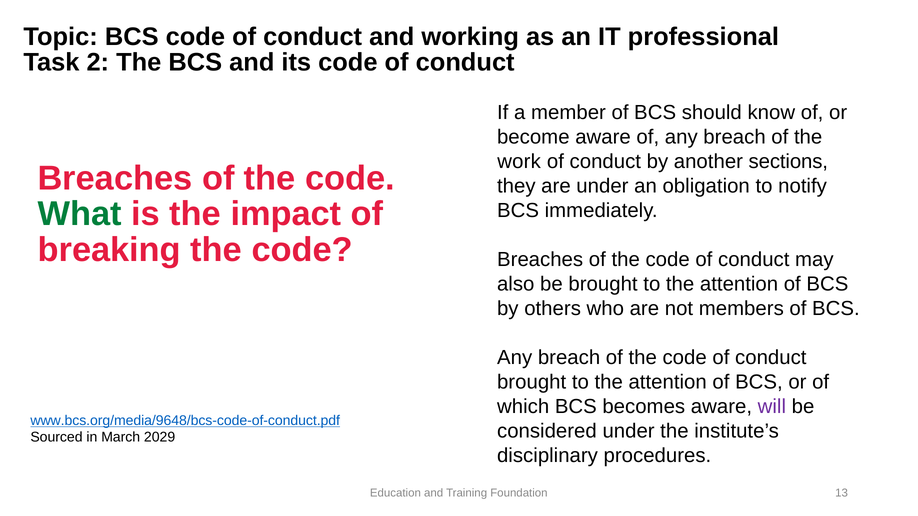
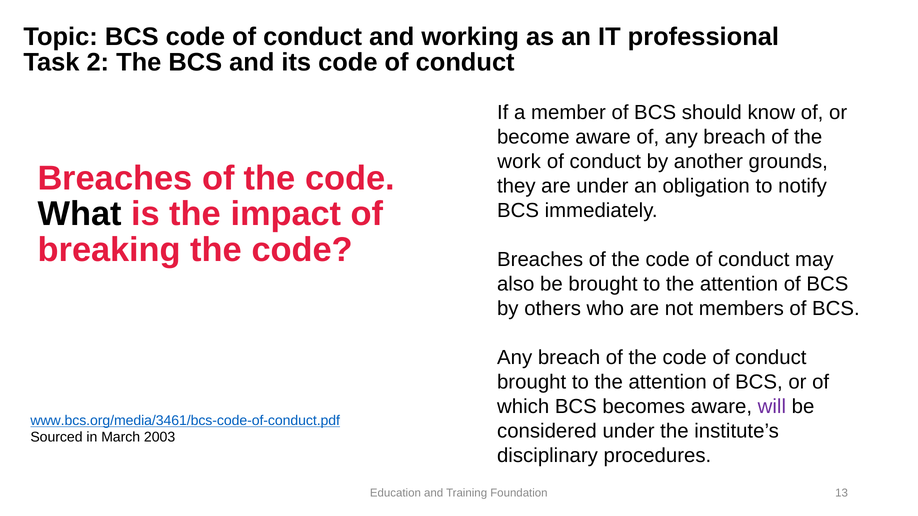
sections: sections -> grounds
What colour: green -> black
www.bcs.org/media/9648/bcs-code-of-conduct.pdf: www.bcs.org/media/9648/bcs-code-of-conduct.pdf -> www.bcs.org/media/3461/bcs-code-of-conduct.pdf
2029: 2029 -> 2003
